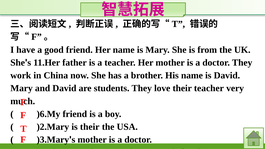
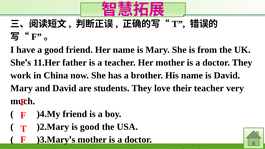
)6.My: )6.My -> )4.My
is their: their -> good
